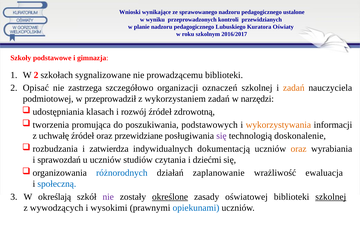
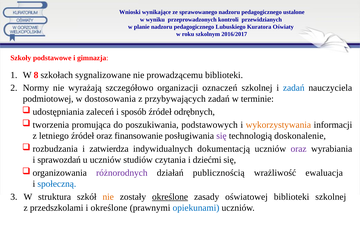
W 2: 2 -> 8
Opisać: Opisać -> Normy
zastrzega: zastrzega -> wyrażają
zadań at (294, 88) colour: orange -> blue
przeprowadził: przeprowadził -> dostosowania
wykorzystaniem: wykorzystaniem -> przybywających
narzędzi: narzędzi -> terminie
klasach: klasach -> zaleceń
rozwój: rozwój -> sposób
zdrowotną: zdrowotną -> odrębnych
uchwałę: uchwałę -> letniego
przewidziane: przewidziane -> finansowanie
oraz at (299, 149) colour: orange -> purple
różnorodnych colour: blue -> purple
zaplanowanie: zaplanowanie -> publicznością
określają: określają -> struktura
nie at (108, 197) colour: purple -> orange
szkolnej at (331, 197) underline: present -> none
wywodzących: wywodzących -> przedszkolami
i wysokimi: wysokimi -> określone
